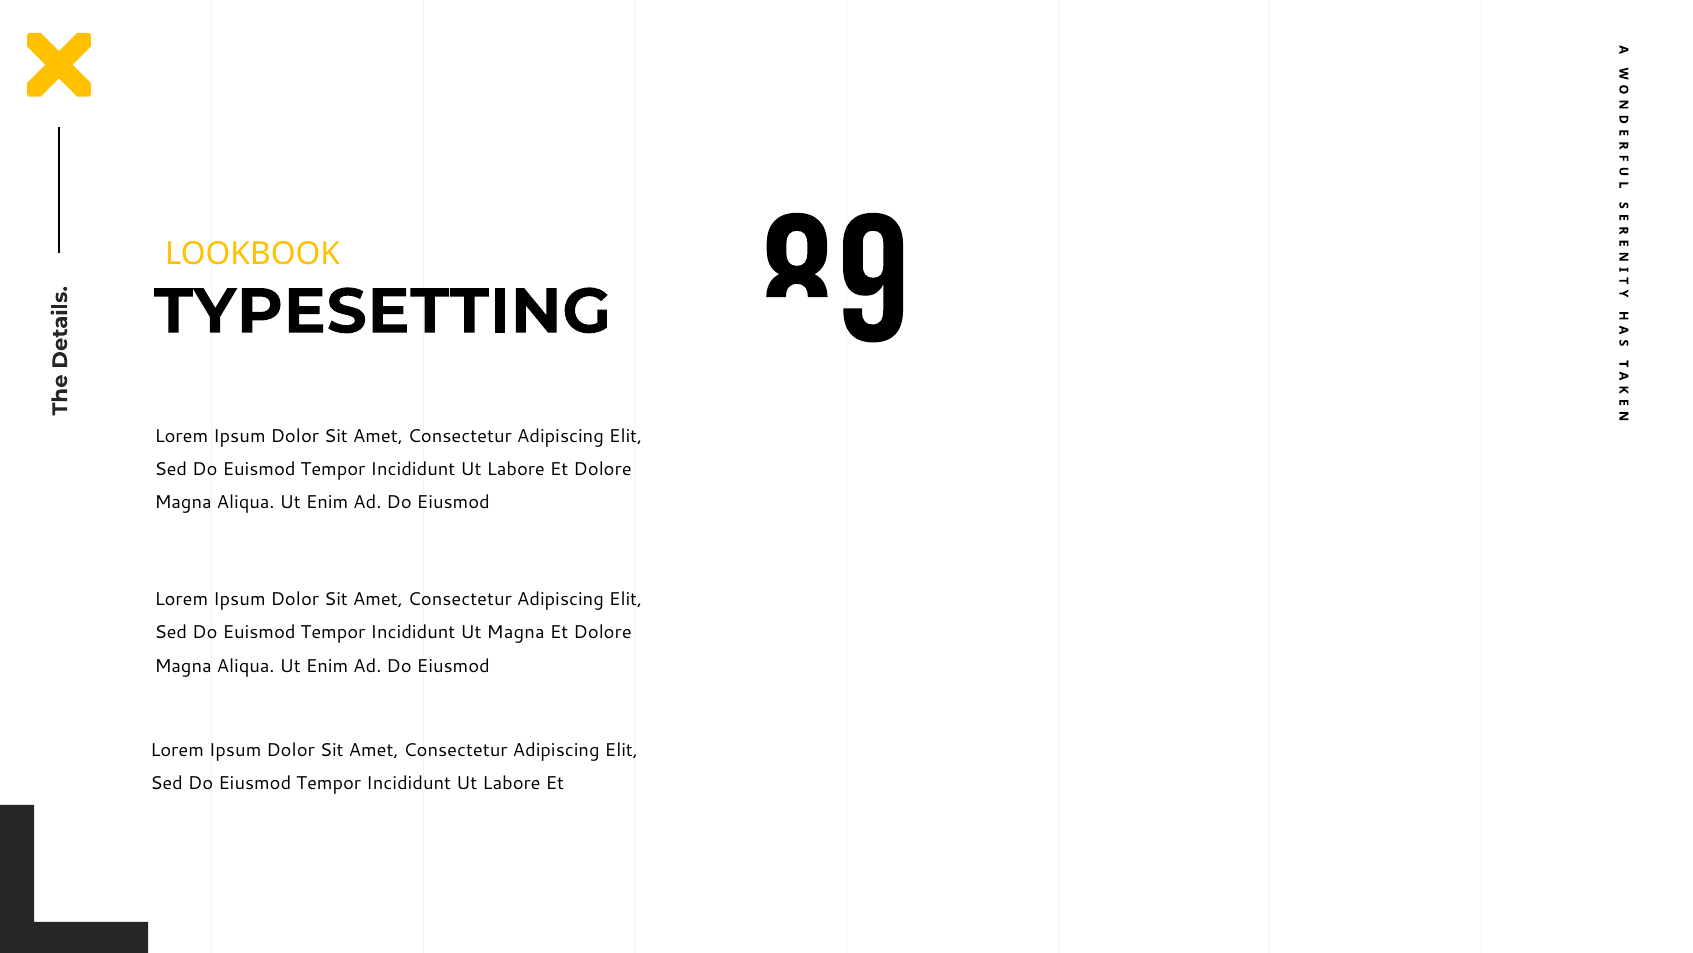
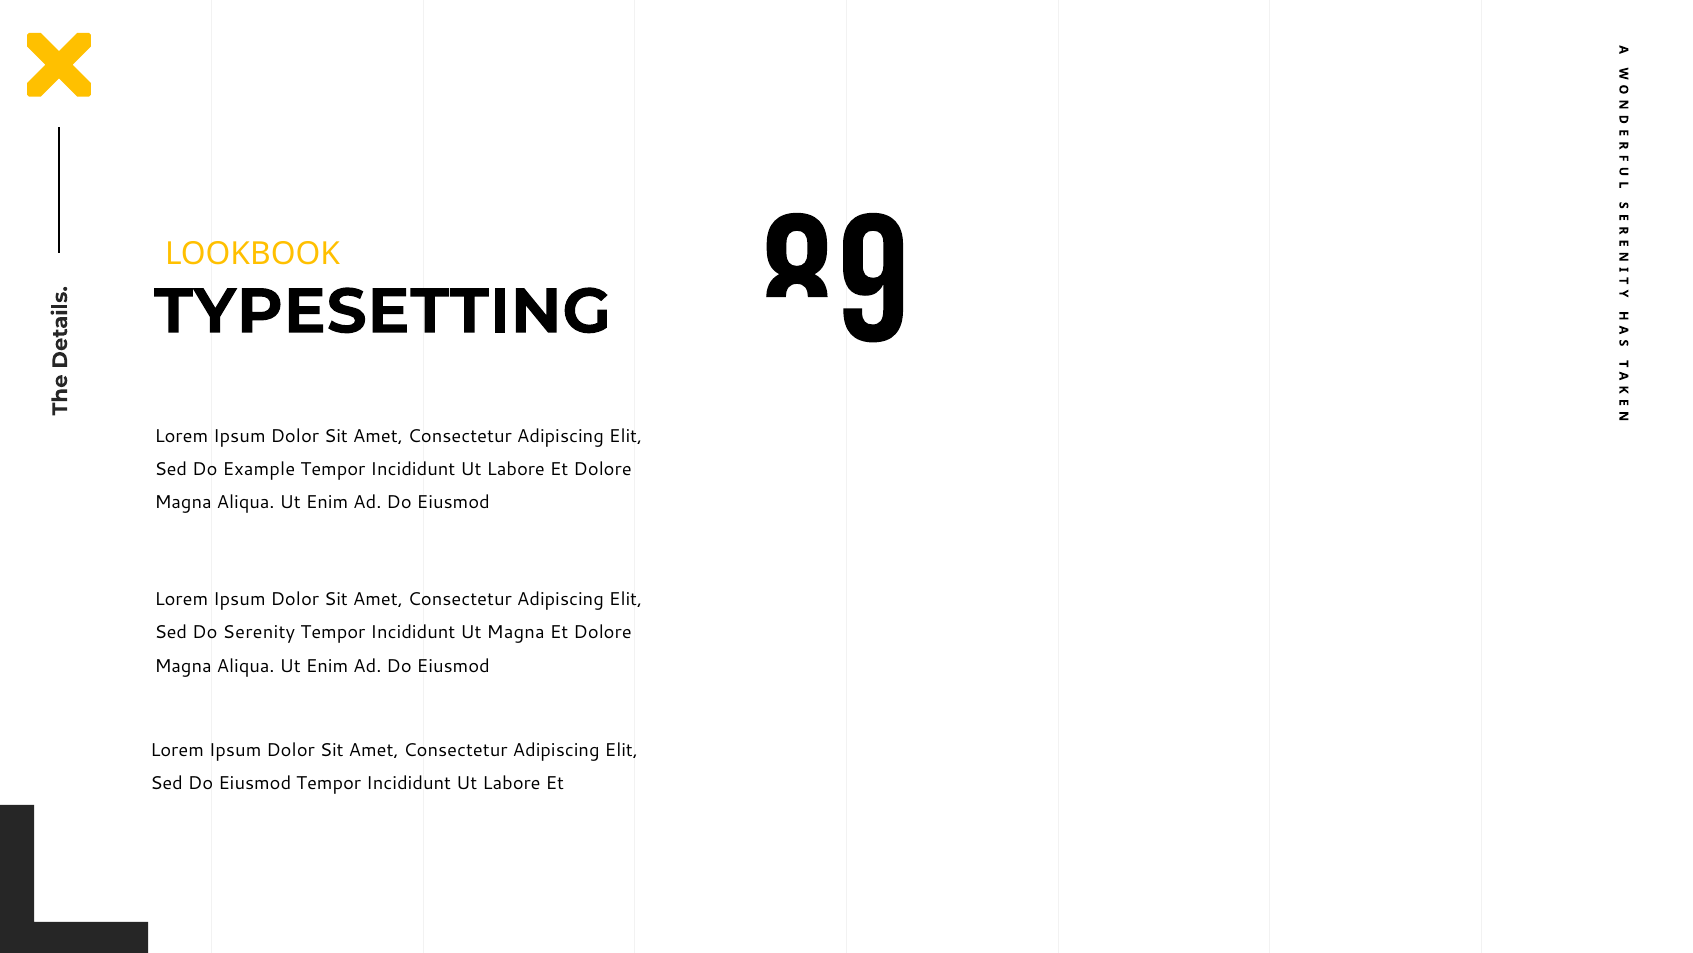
Euismod at (259, 469): Euismod -> Example
Euismod at (259, 632): Euismod -> Serenity
